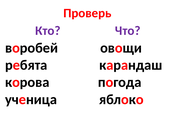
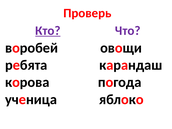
Кто underline: none -> present
